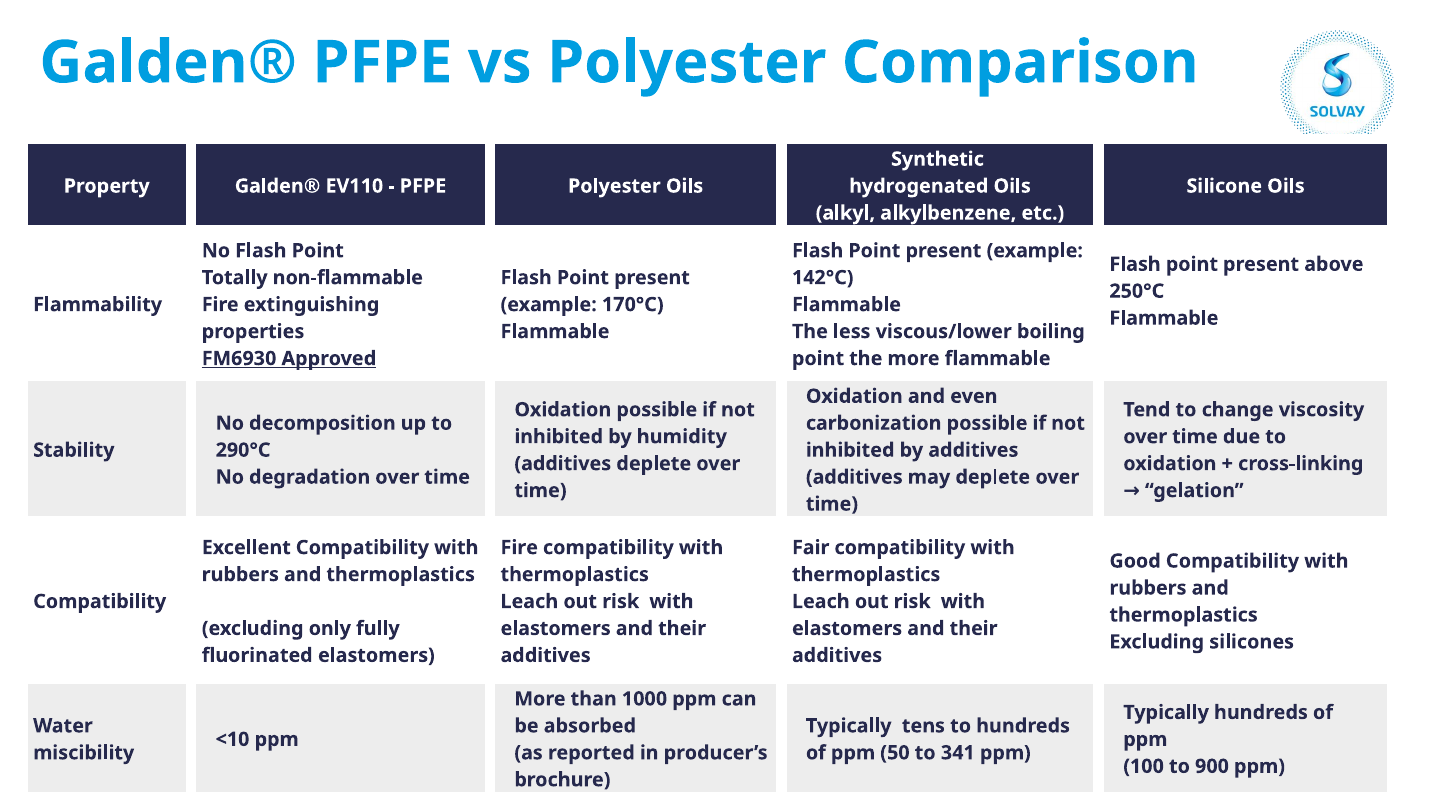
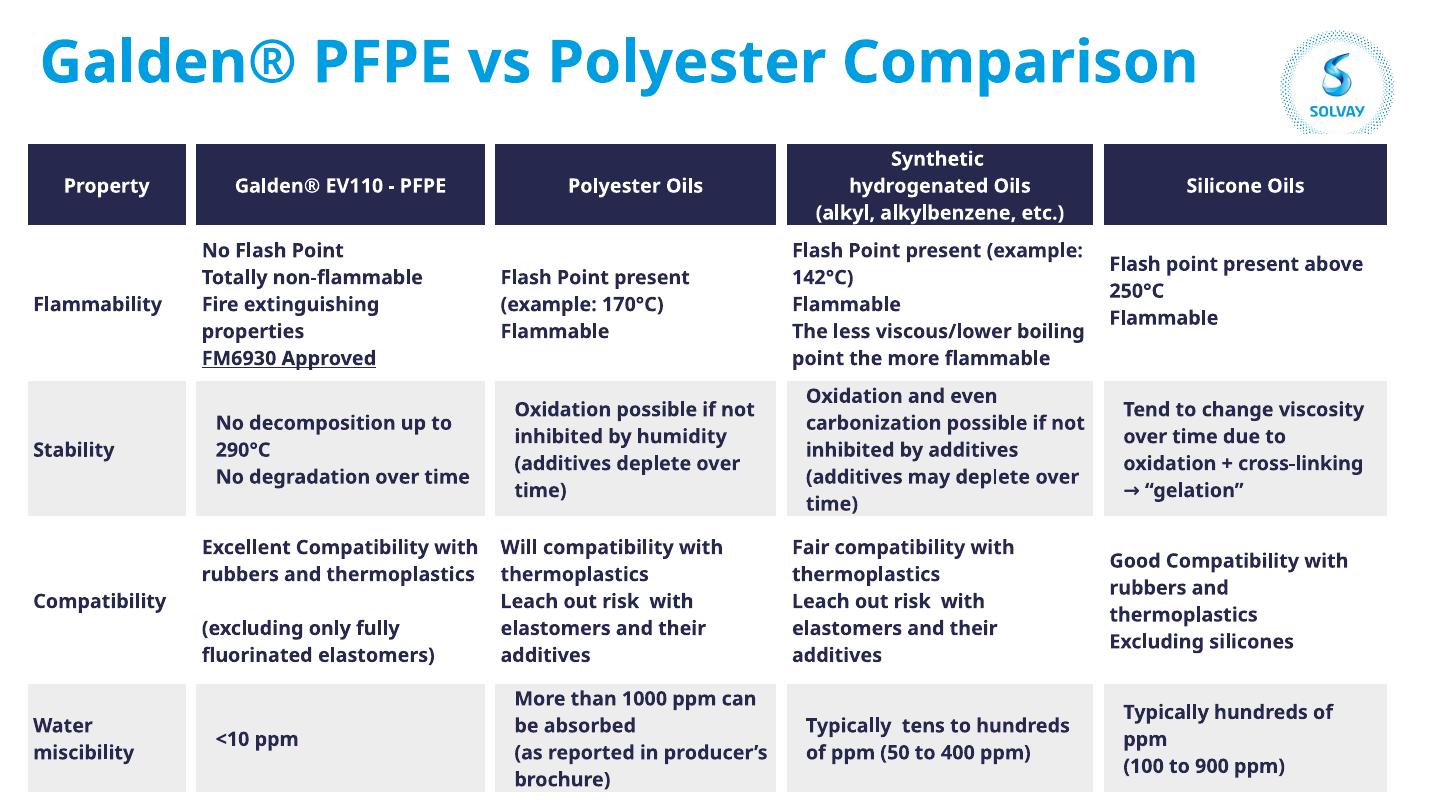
Fire at (519, 547): Fire -> Will
341: 341 -> 400
